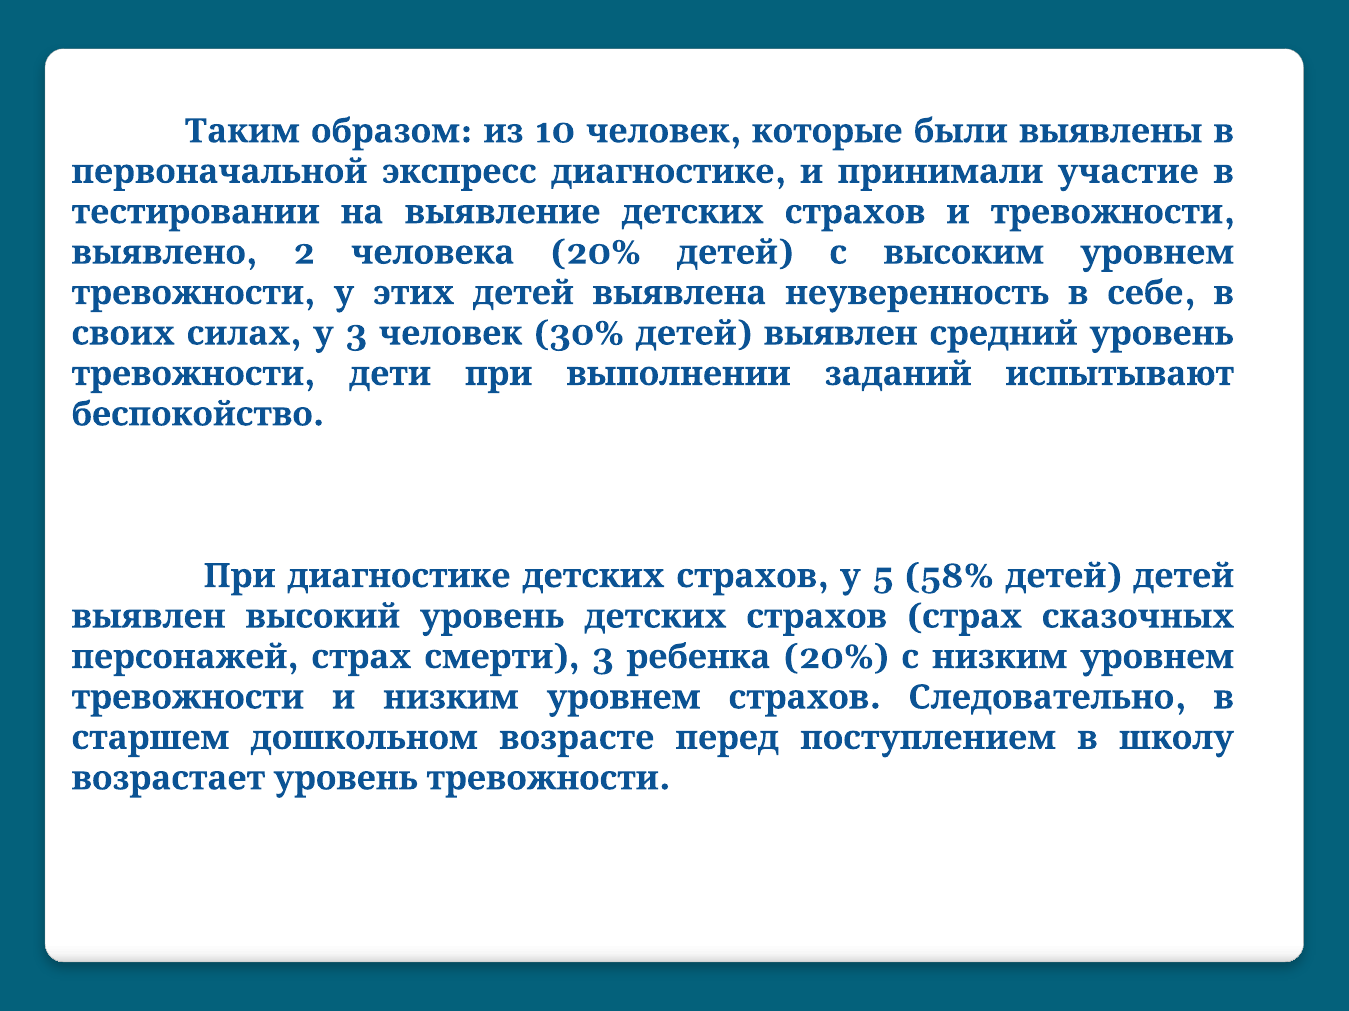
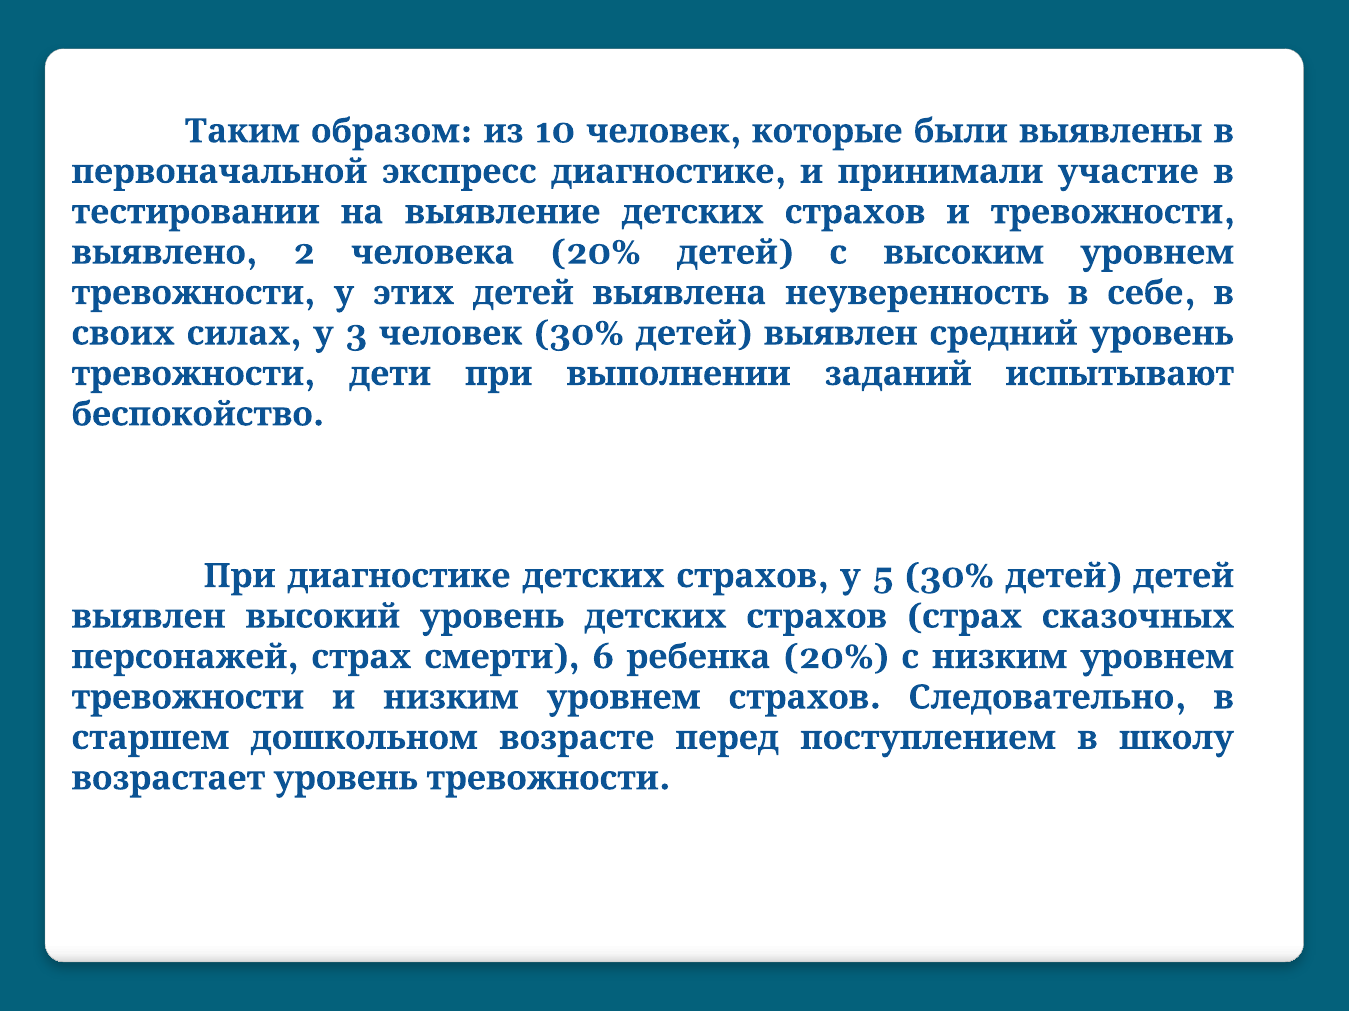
5 58%: 58% -> 30%
3 at (603, 657): 3 -> 6
